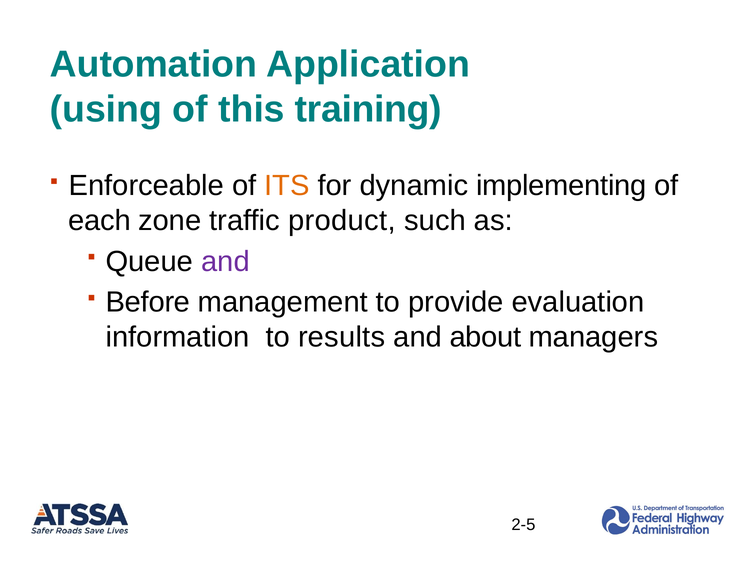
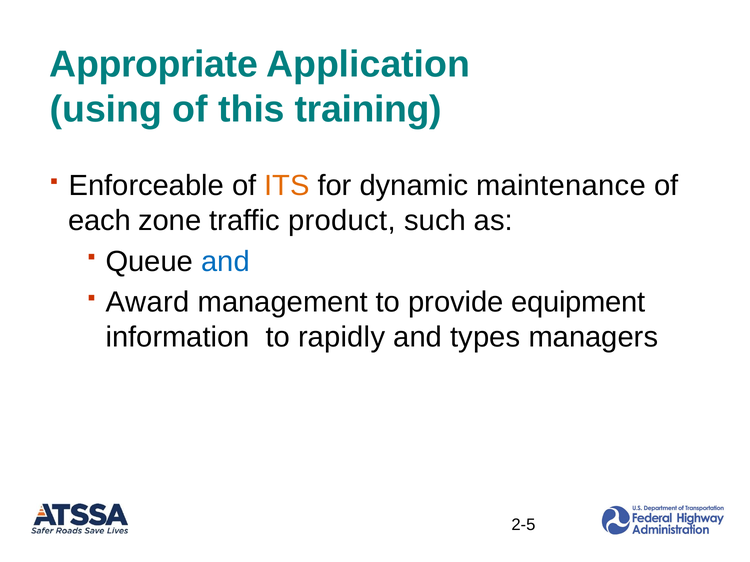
Automation: Automation -> Appropriate
implementing: implementing -> maintenance
and at (225, 262) colour: purple -> blue
Before: Before -> Award
evaluation: evaluation -> equipment
results: results -> rapidly
about: about -> types
